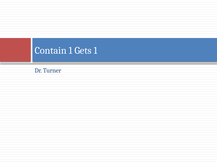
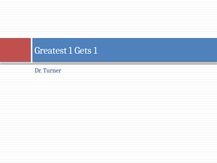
Contain: Contain -> Greatest
